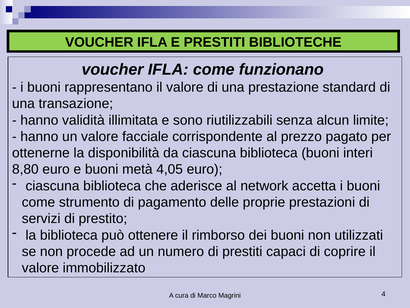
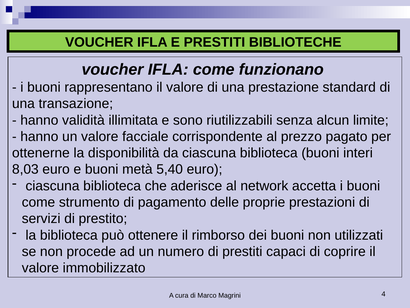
8,80: 8,80 -> 8,03
4,05: 4,05 -> 5,40
